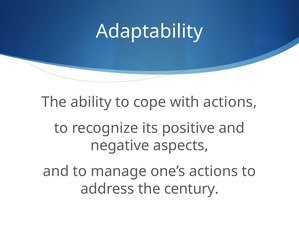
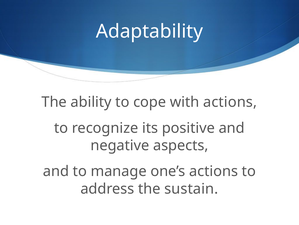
century: century -> sustain
